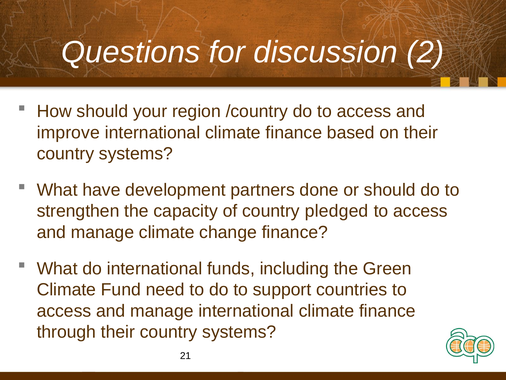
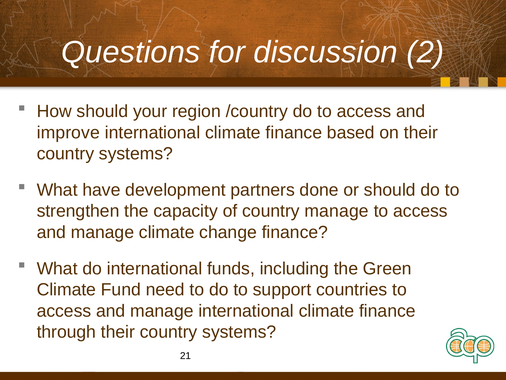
country pledged: pledged -> manage
